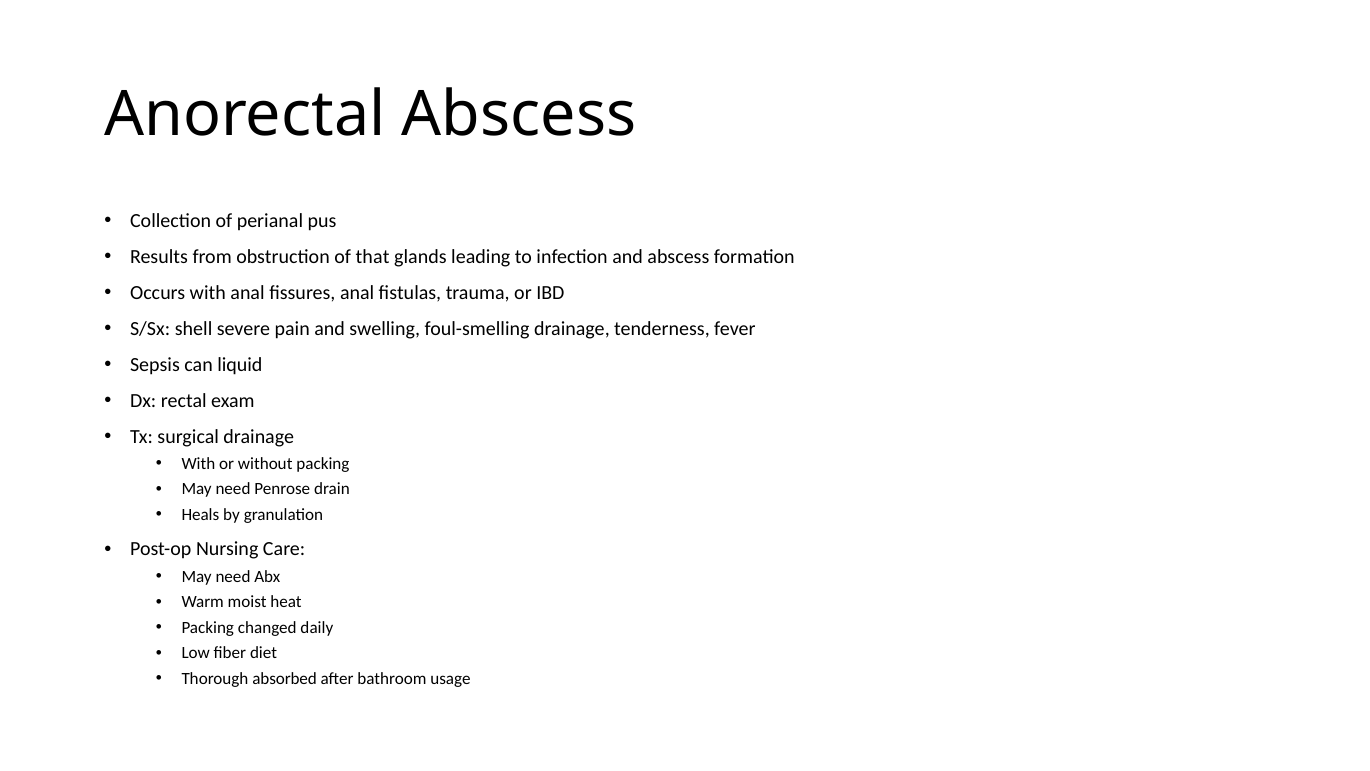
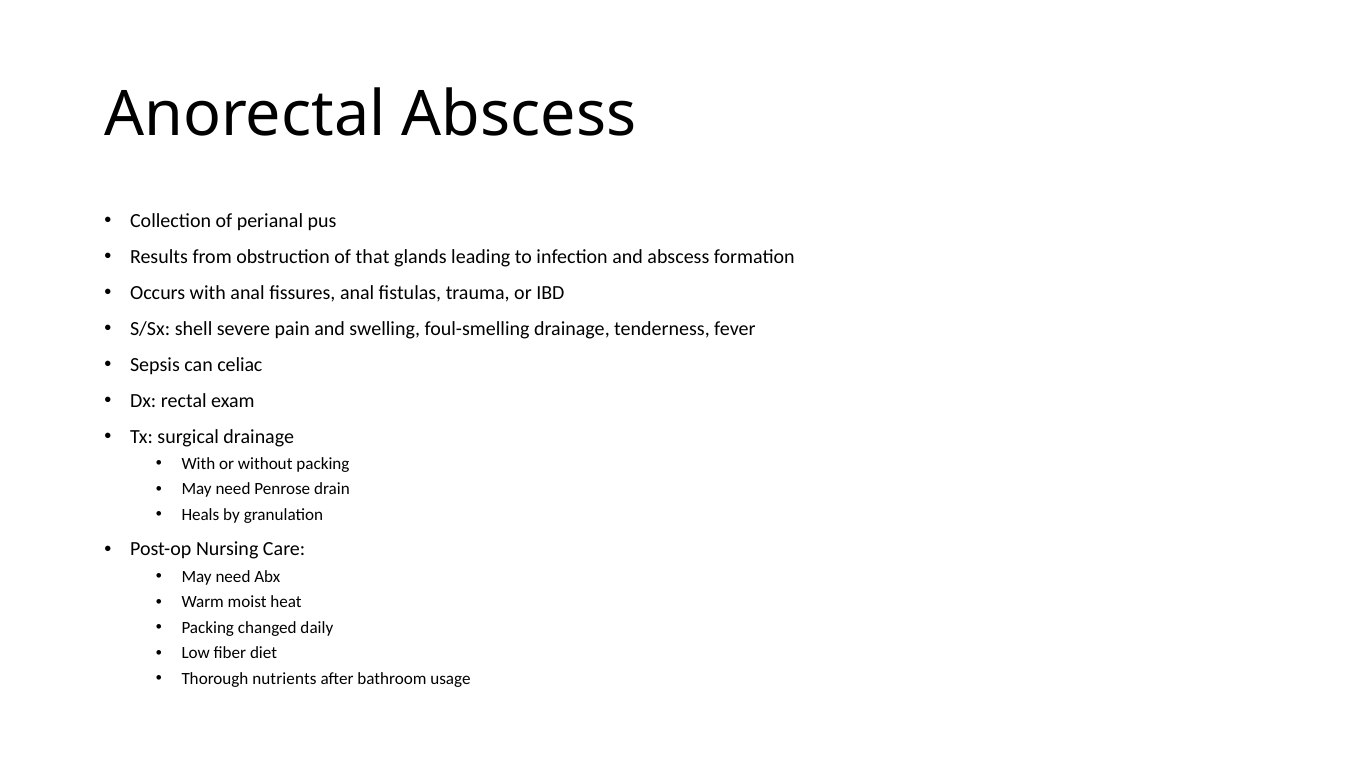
liquid: liquid -> celiac
absorbed: absorbed -> nutrients
